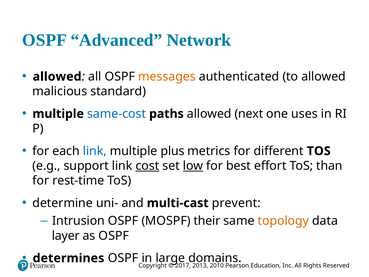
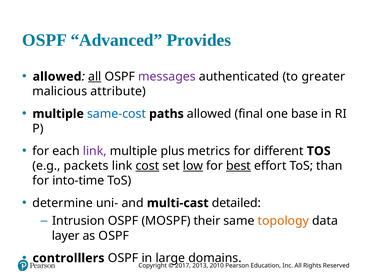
Network: Network -> Provides
all at (95, 77) underline: none -> present
messages colour: orange -> purple
to allowed: allowed -> greater
standard: standard -> attribute
next: next -> final
uses: uses -> base
link at (95, 151) colour: blue -> purple
support: support -> packets
best underline: none -> present
rest-time: rest-time -> into-time
prevent: prevent -> detailed
determines: determines -> controlllers
